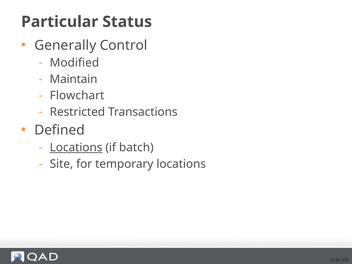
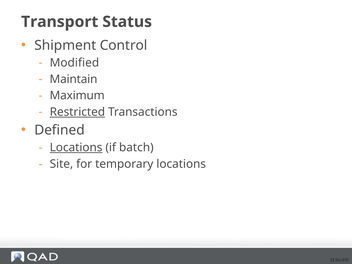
Particular: Particular -> Transport
Generally: Generally -> Shipment
Flowchart: Flowchart -> Maximum
Restricted underline: none -> present
